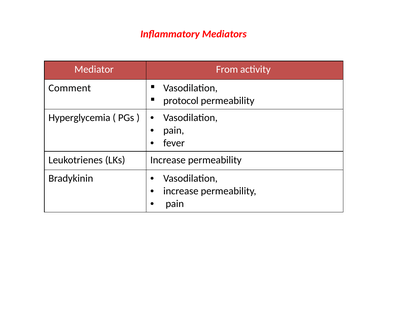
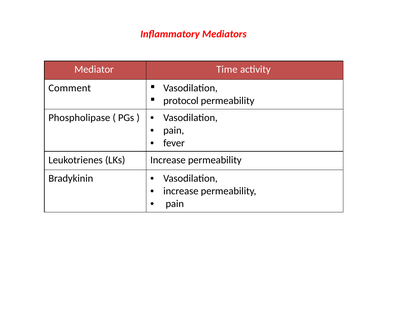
From: From -> Time
Hyperglycemia: Hyperglycemia -> Phospholipase
